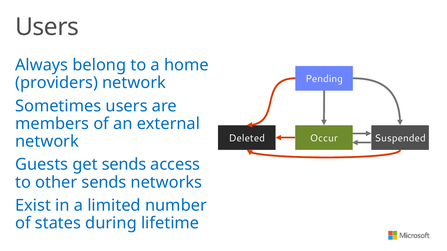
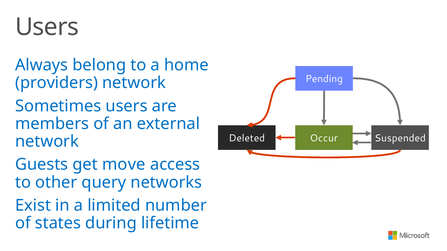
get sends: sends -> move
other sends: sends -> query
